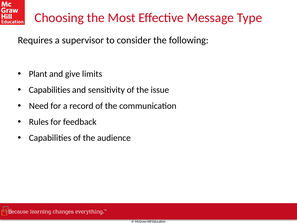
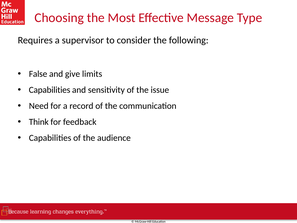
Plant: Plant -> False
Rules: Rules -> Think
